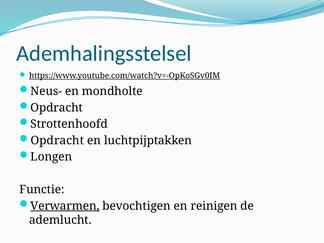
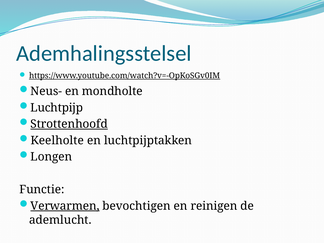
Opdracht at (57, 108): Opdracht -> Luchtpijp
Strottenhoofd underline: none -> present
Opdracht at (57, 140): Opdracht -> Keelholte
